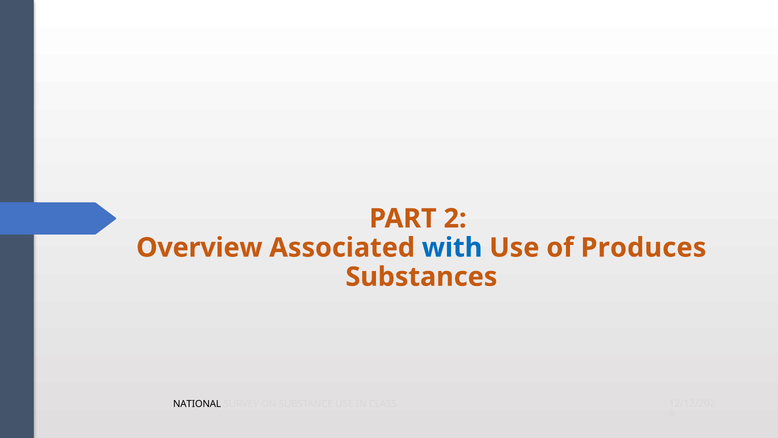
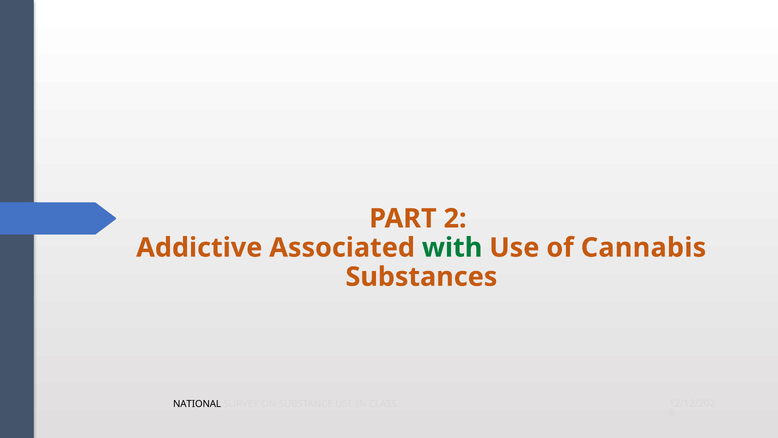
Overview: Overview -> Addictive
with colour: blue -> green
Produces: Produces -> Cannabis
